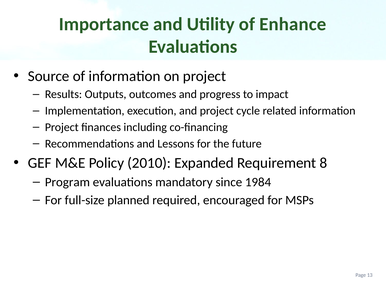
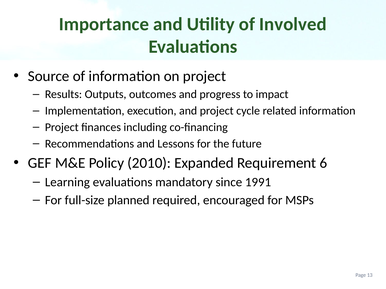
Enhance: Enhance -> Involved
8: 8 -> 6
Program: Program -> Learning
1984: 1984 -> 1991
